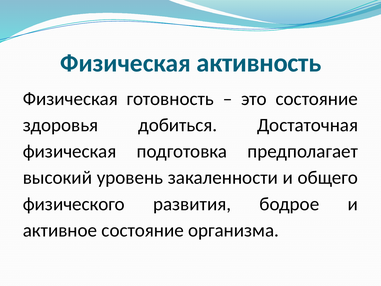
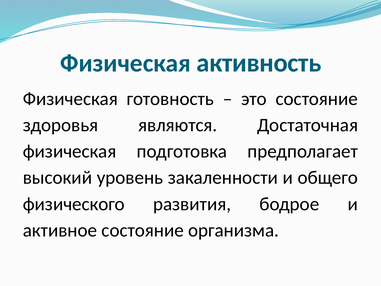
добиться: добиться -> являются
